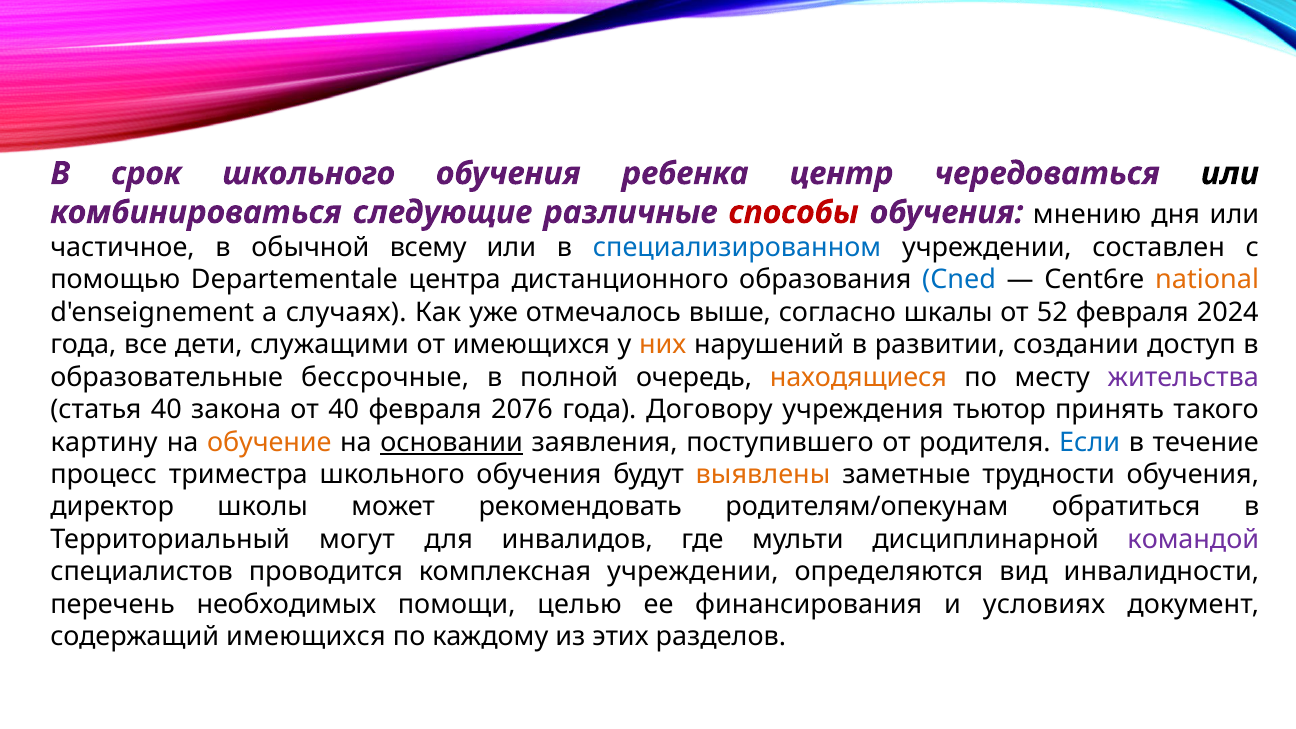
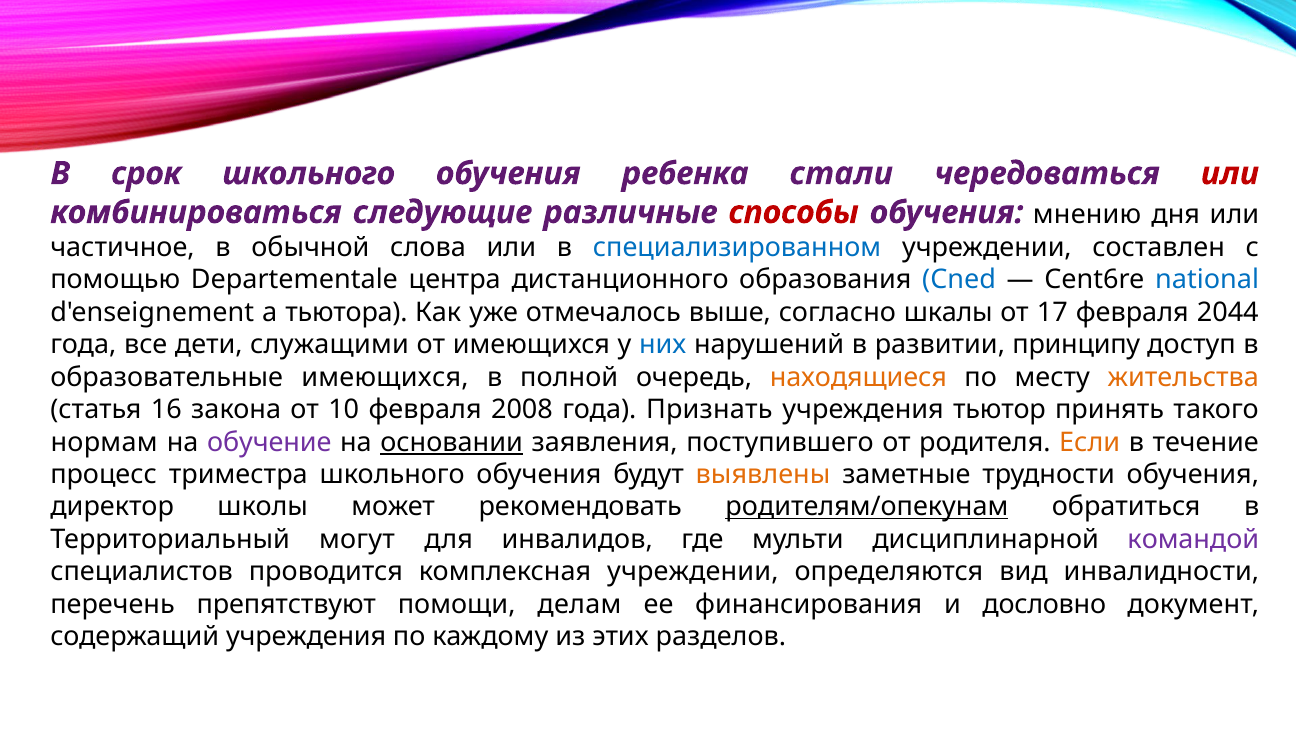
центр: центр -> стали
или at (1230, 174) colour: black -> red
всему: всему -> слова
national colour: orange -> blue
случаях: случаях -> тьютора
52: 52 -> 17
2024: 2024 -> 2044
них colour: orange -> blue
создании: создании -> принципу
образовательные бессрочные: бессрочные -> имеющихся
жительства colour: purple -> orange
статья 40: 40 -> 16
от 40: 40 -> 10
2076: 2076 -> 2008
Договору: Договору -> Признать
картину: картину -> нормам
обучение colour: orange -> purple
Если colour: blue -> orange
родителям/опекунам underline: none -> present
необходимых: необходимых -> препятствуют
целью: целью -> делам
условиях: условиях -> дословно
содержащий имеющихся: имеющихся -> учреждения
